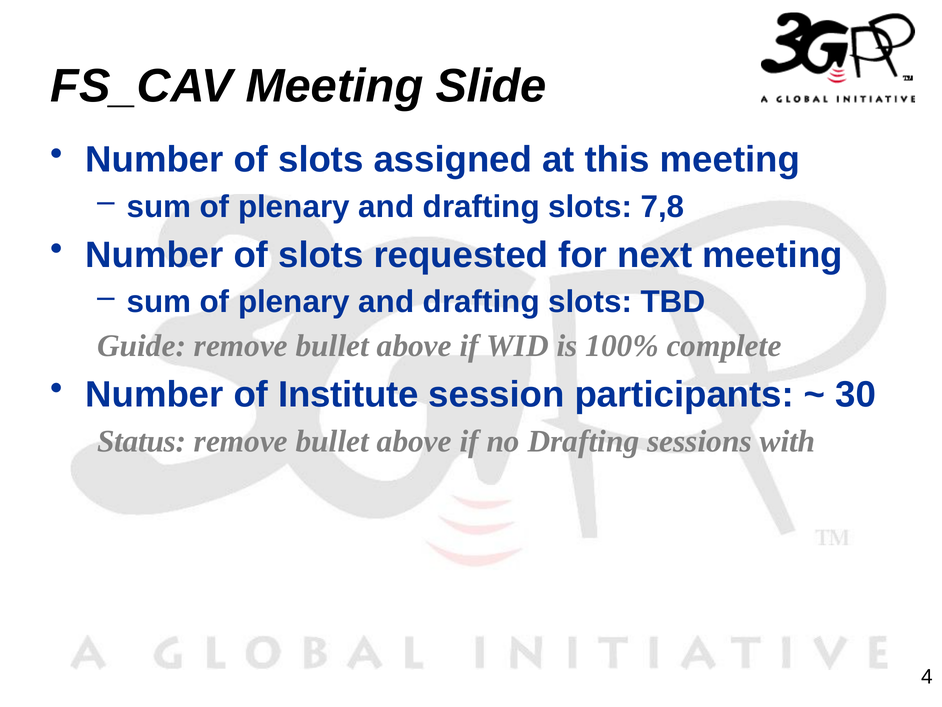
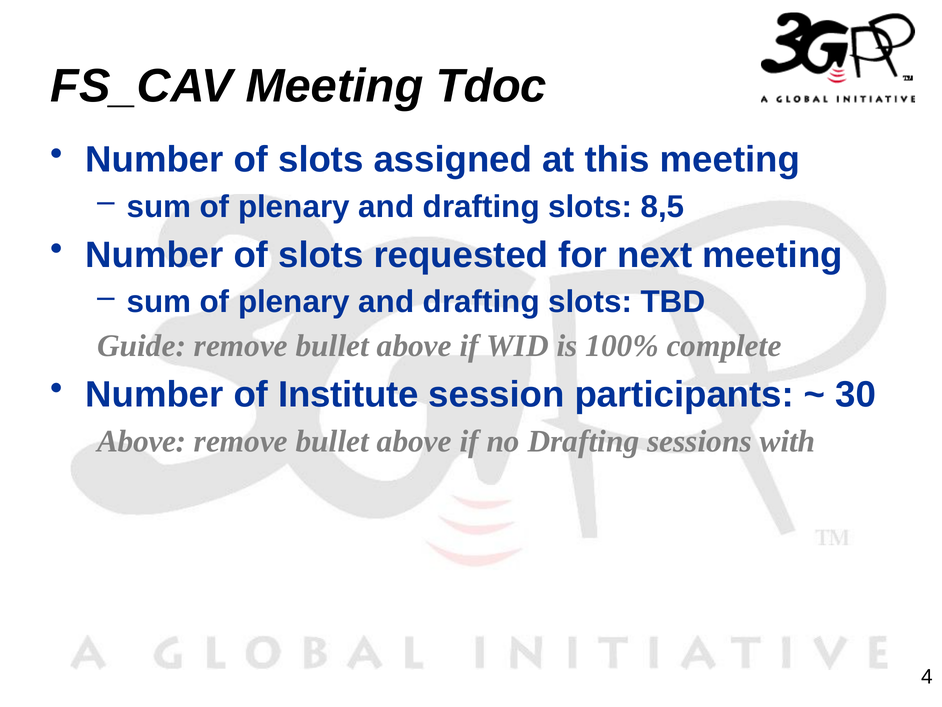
Slide: Slide -> Tdoc
7,8: 7,8 -> 8,5
Status at (142, 441): Status -> Above
